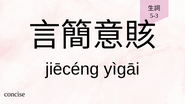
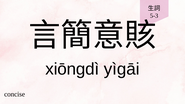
jiēcéng: jiēcéng -> xiōngdì
